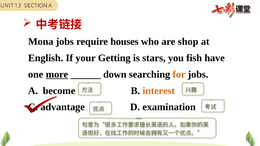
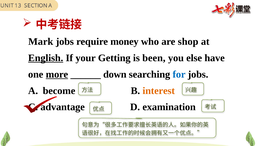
Mona: Mona -> Mark
houses: houses -> money
English underline: none -> present
stars: stars -> been
fish: fish -> else
for colour: orange -> blue
